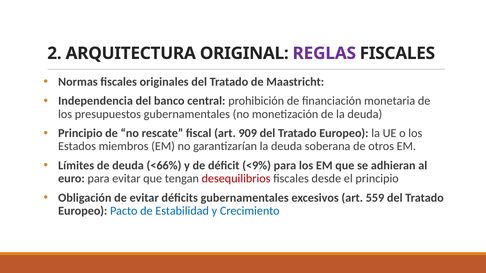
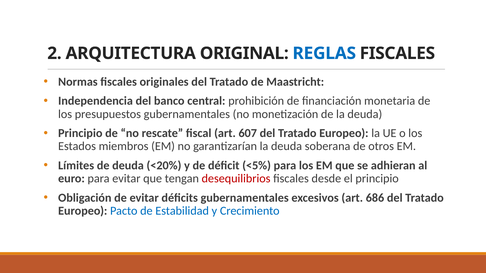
REGLAS colour: purple -> blue
909: 909 -> 607
<66%: <66% -> <20%
<9%: <9% -> <5%
559: 559 -> 686
